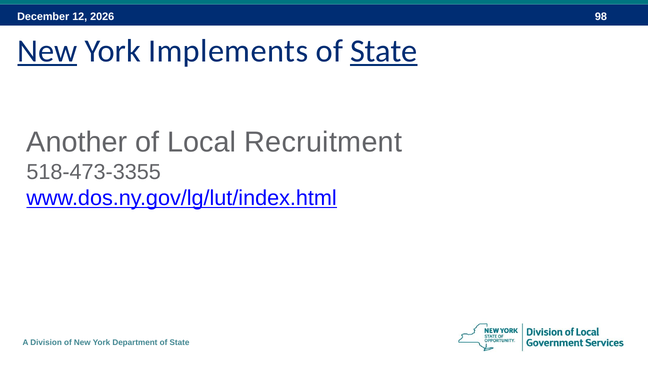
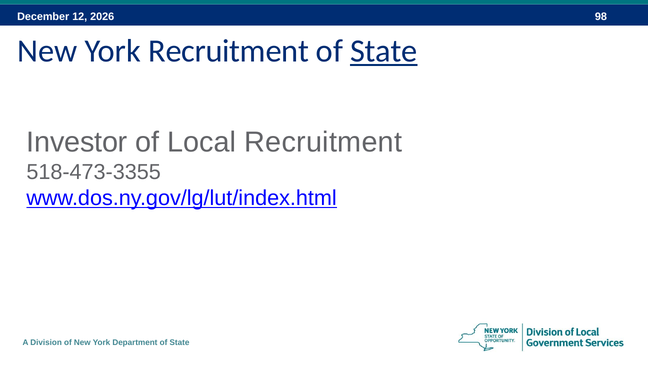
New at (47, 51) underline: present -> none
York Implements: Implements -> Recruitment
Another: Another -> Investor
